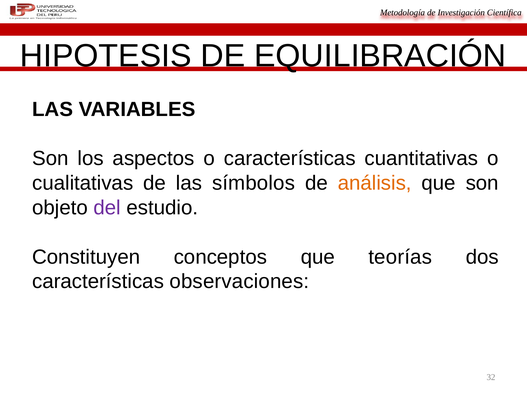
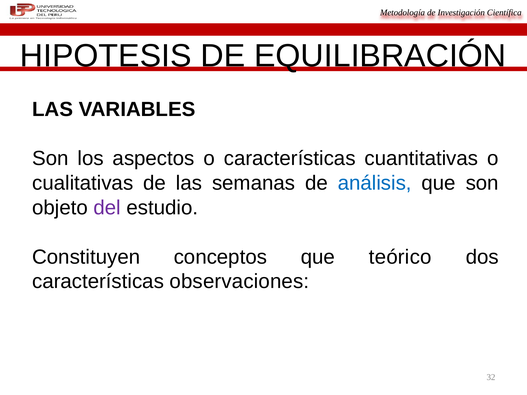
símbolos: símbolos -> semanas
análisis colour: orange -> blue
teorías: teorías -> teórico
